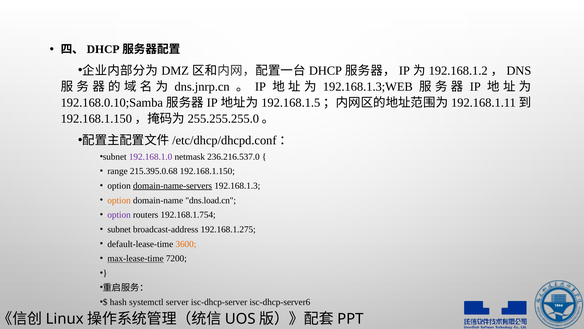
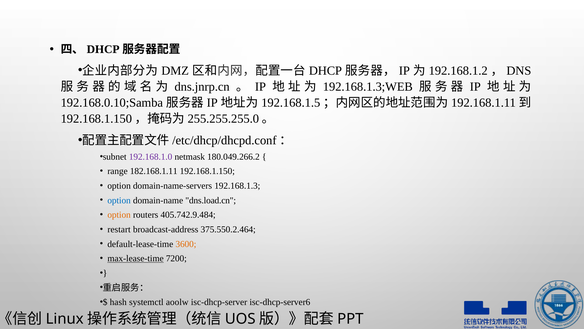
236.216.537.0: 236.216.537.0 -> 180.049.266.2
215.395.0.68: 215.395.0.68 -> 182.168.1.11
domain-name-servers underline: present -> none
option at (119, 200) colour: orange -> blue
option at (119, 215) colour: purple -> orange
192.168.1.754: 192.168.1.754 -> 405.742.9.484
subnet at (119, 229): subnet -> restart
192.168.1.275: 192.168.1.275 -> 375.550.2.464
server: server -> aoolw
